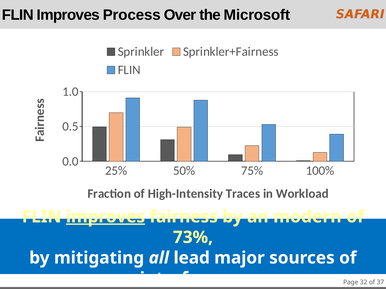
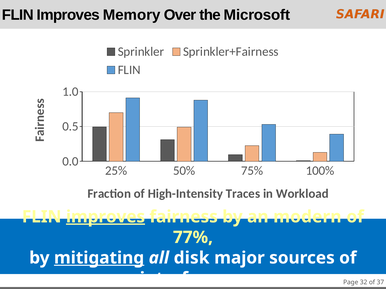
Process: Process -> Memory
73%: 73% -> 77%
mitigating underline: none -> present
lead: lead -> disk
